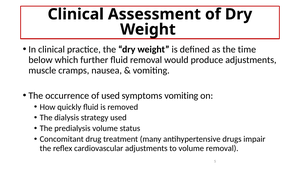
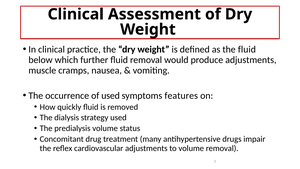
the time: time -> fluid
symptoms vomiting: vomiting -> features
